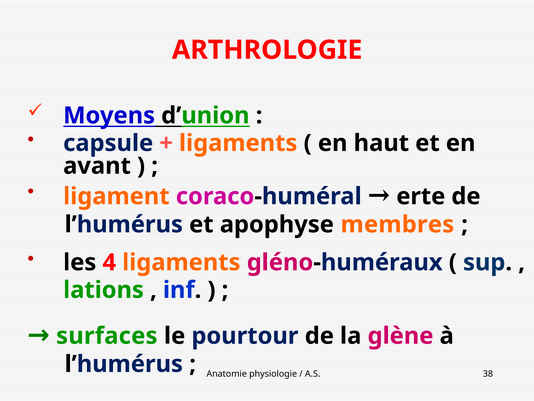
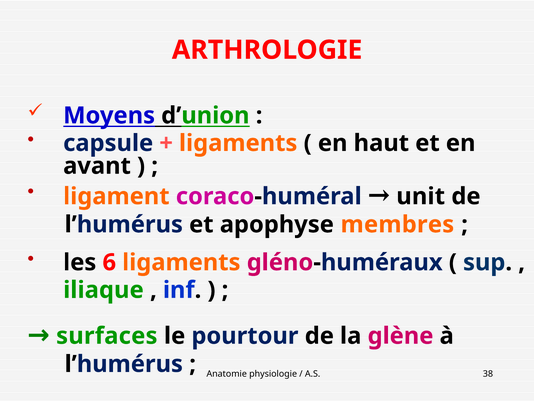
erte: erte -> unit
4: 4 -> 6
lations: lations -> iliaque
